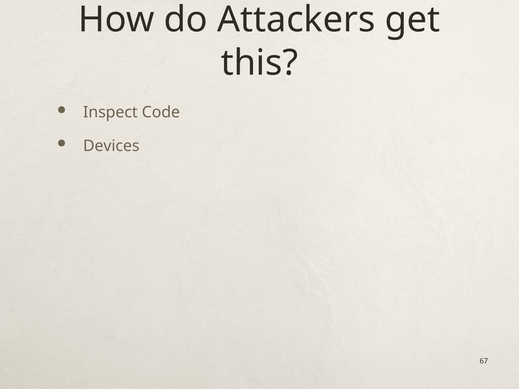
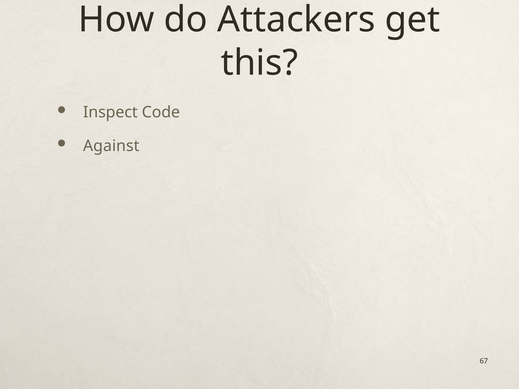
Devices: Devices -> Against
